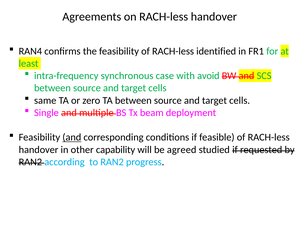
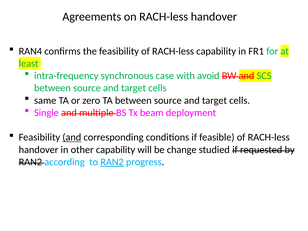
RACH-less identified: identified -> capability
agreed: agreed -> change
RAN2 at (112, 162) underline: none -> present
